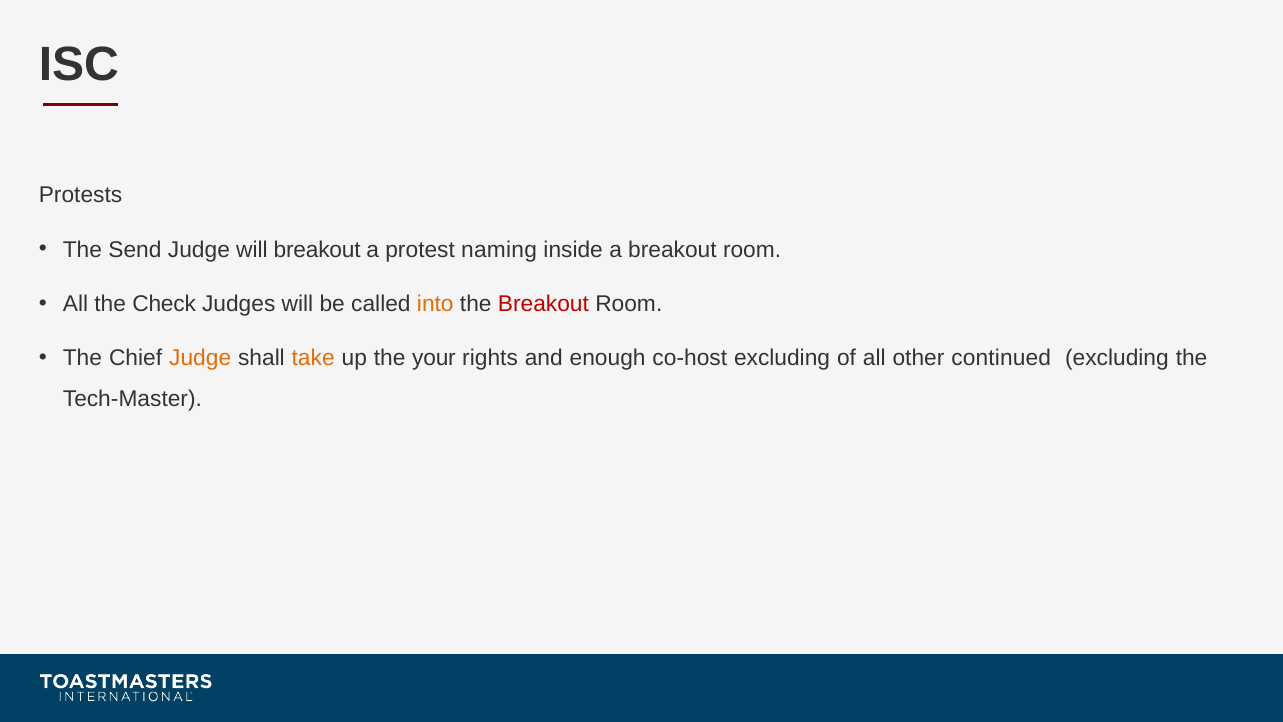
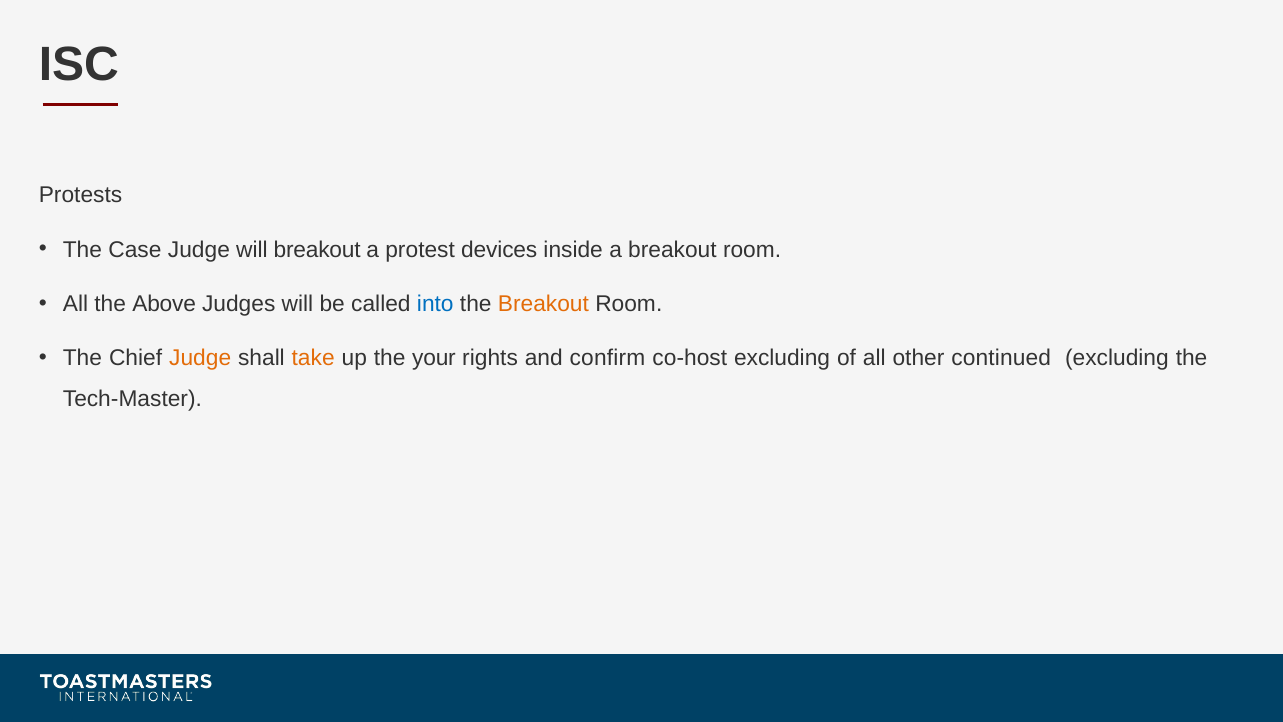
Send: Send -> Case
naming: naming -> devices
Check: Check -> Above
into colour: orange -> blue
Breakout at (543, 304) colour: red -> orange
enough: enough -> confirm
